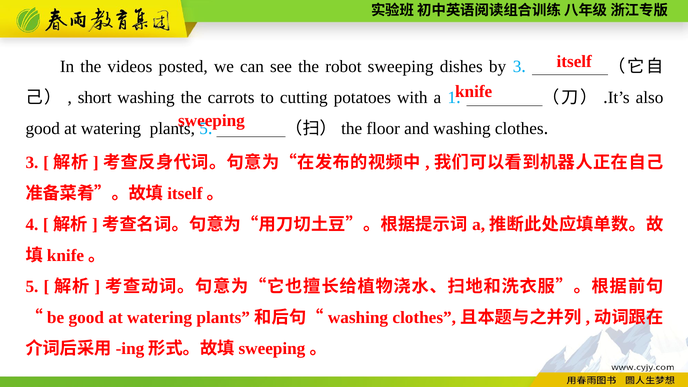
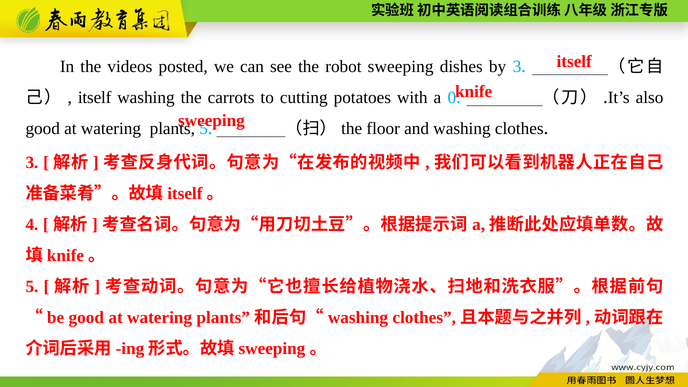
short at (95, 98): short -> itself
1: 1 -> 0
